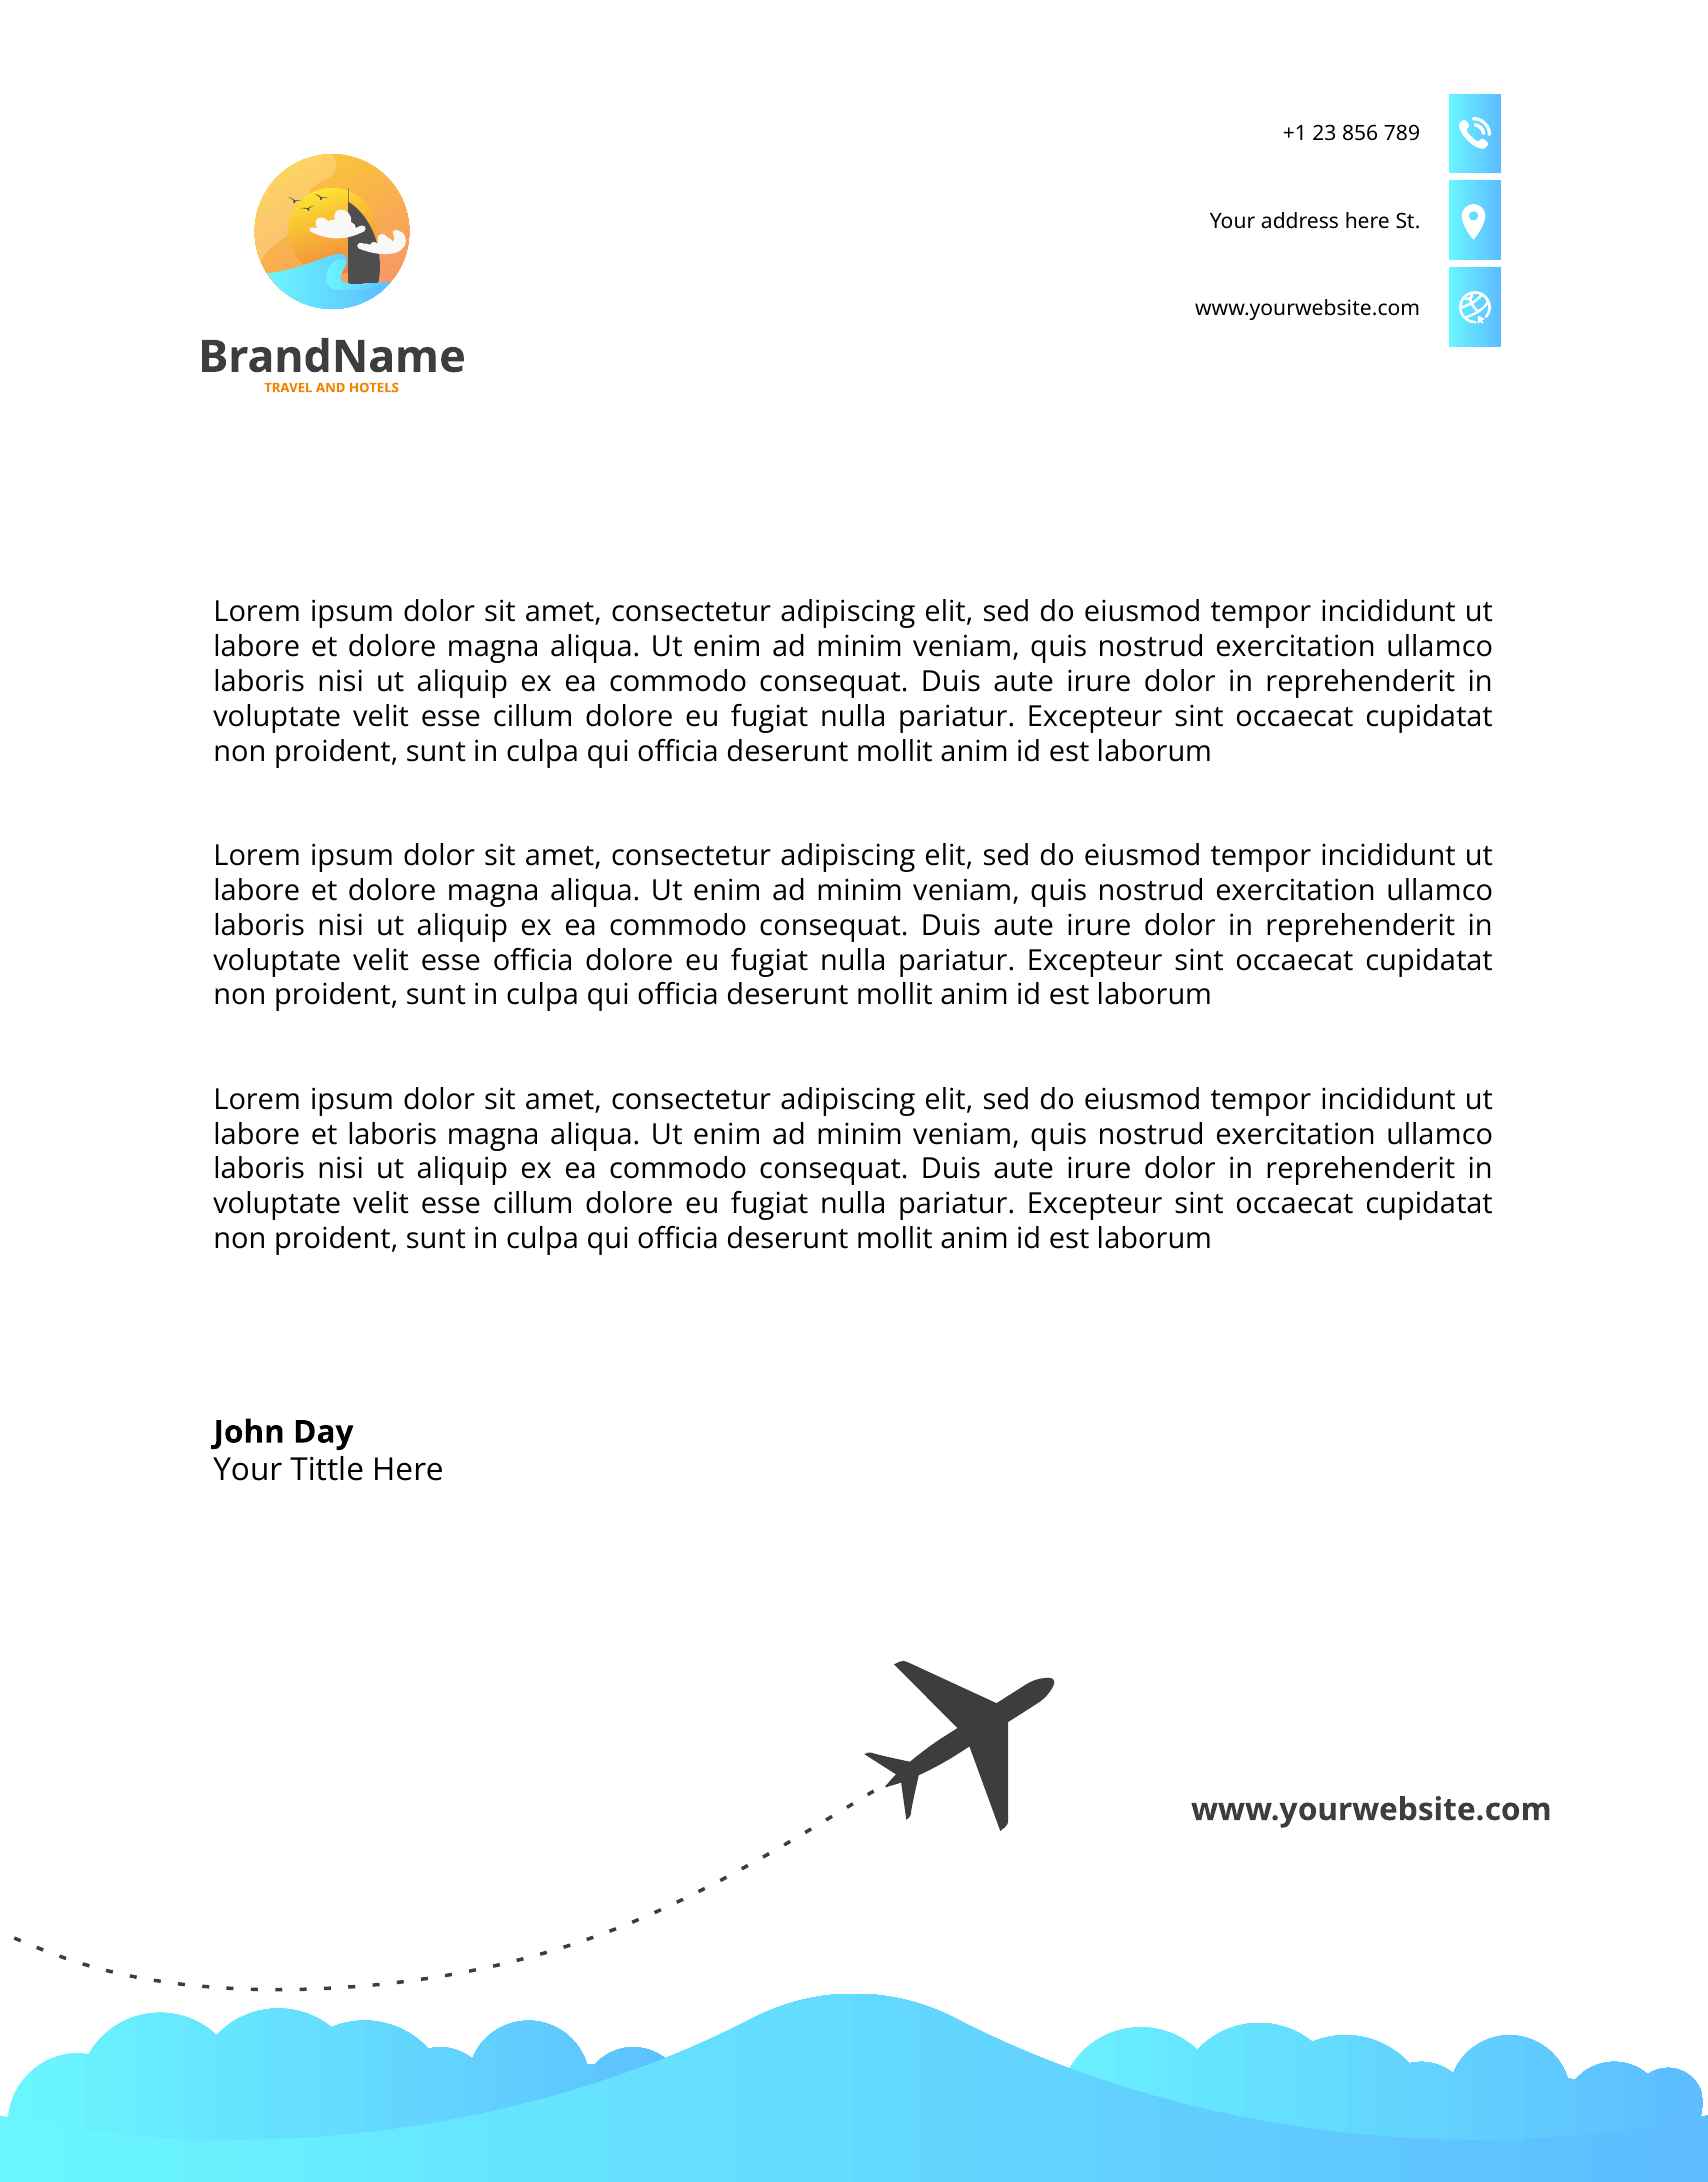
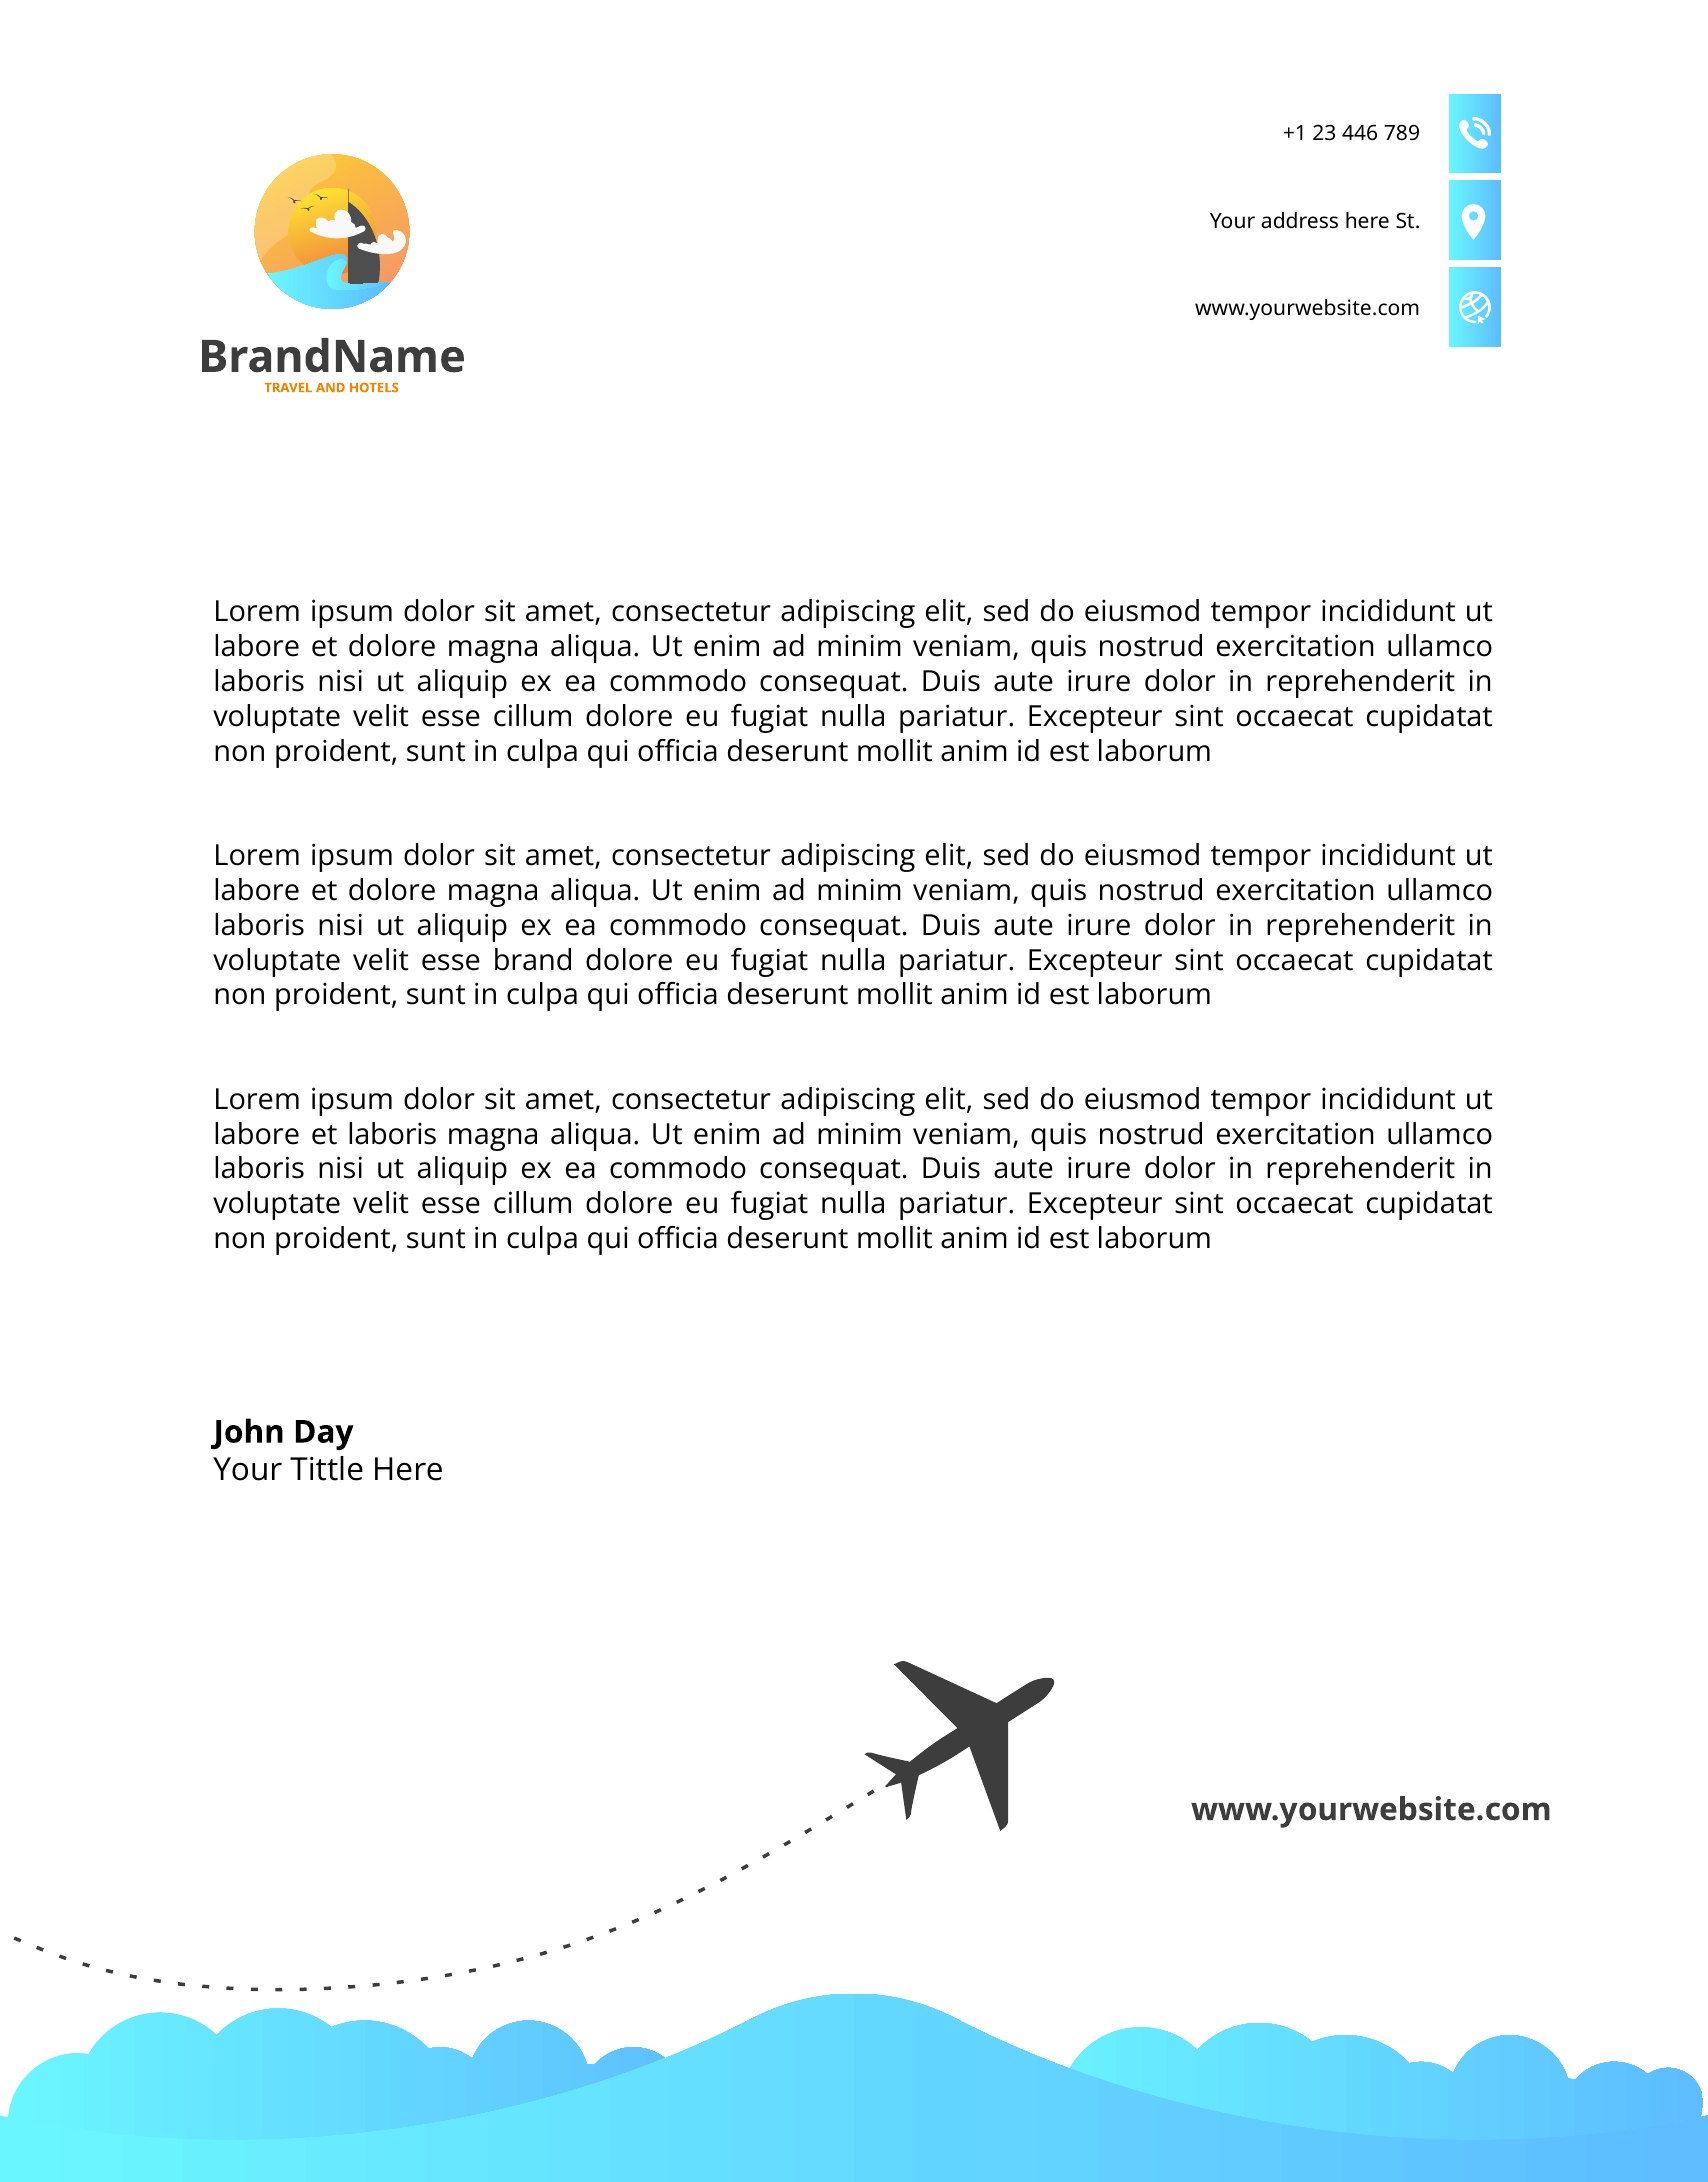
856: 856 -> 446
esse officia: officia -> brand
